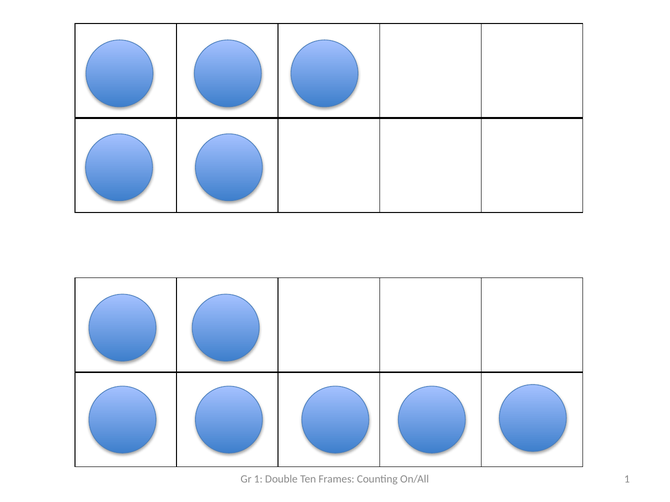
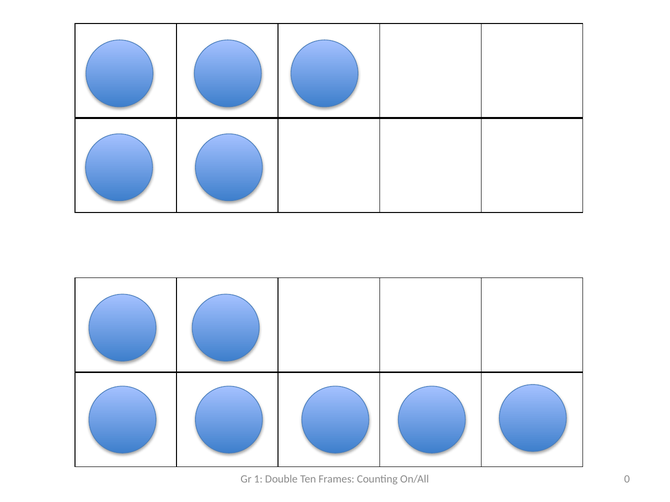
On/All 1: 1 -> 0
